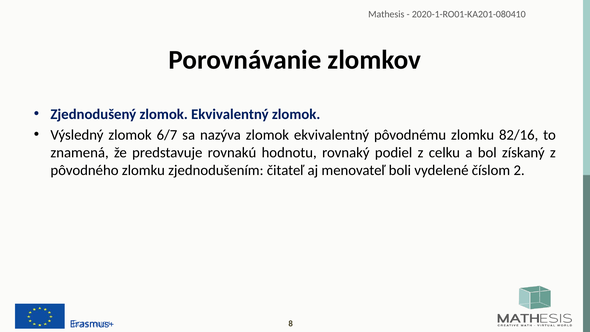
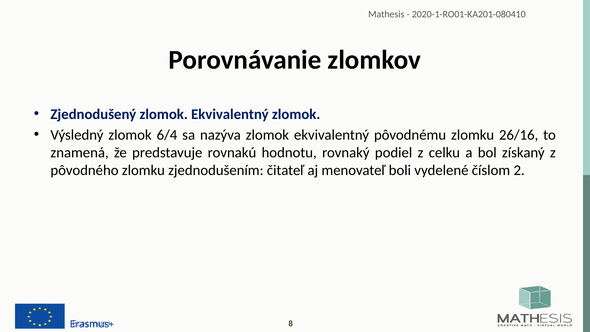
6/7: 6/7 -> 6/4
82/16: 82/16 -> 26/16
